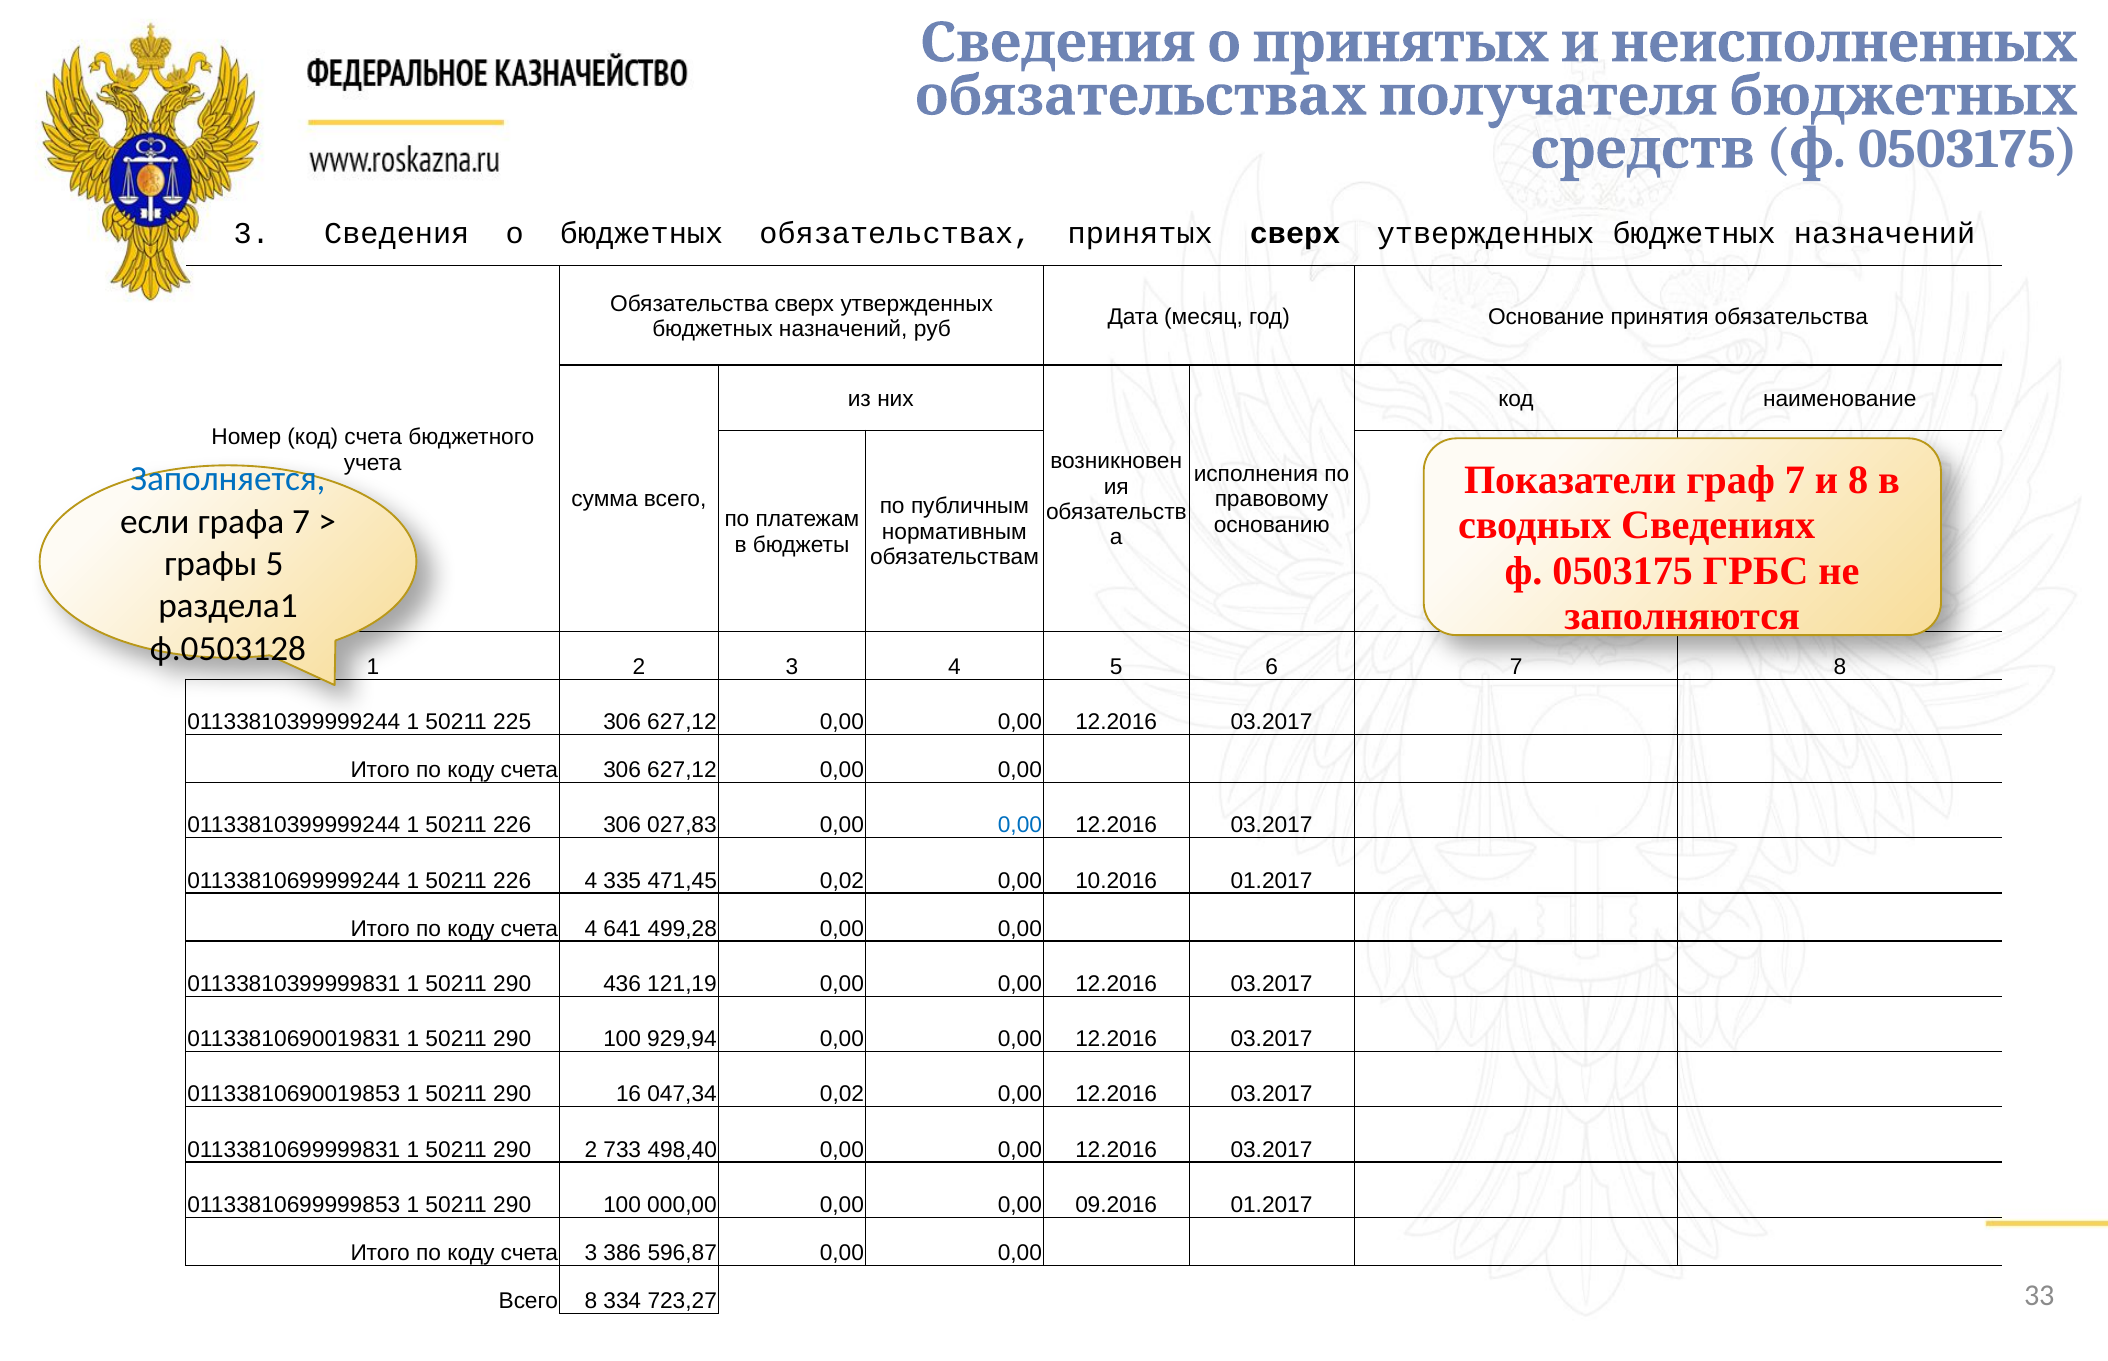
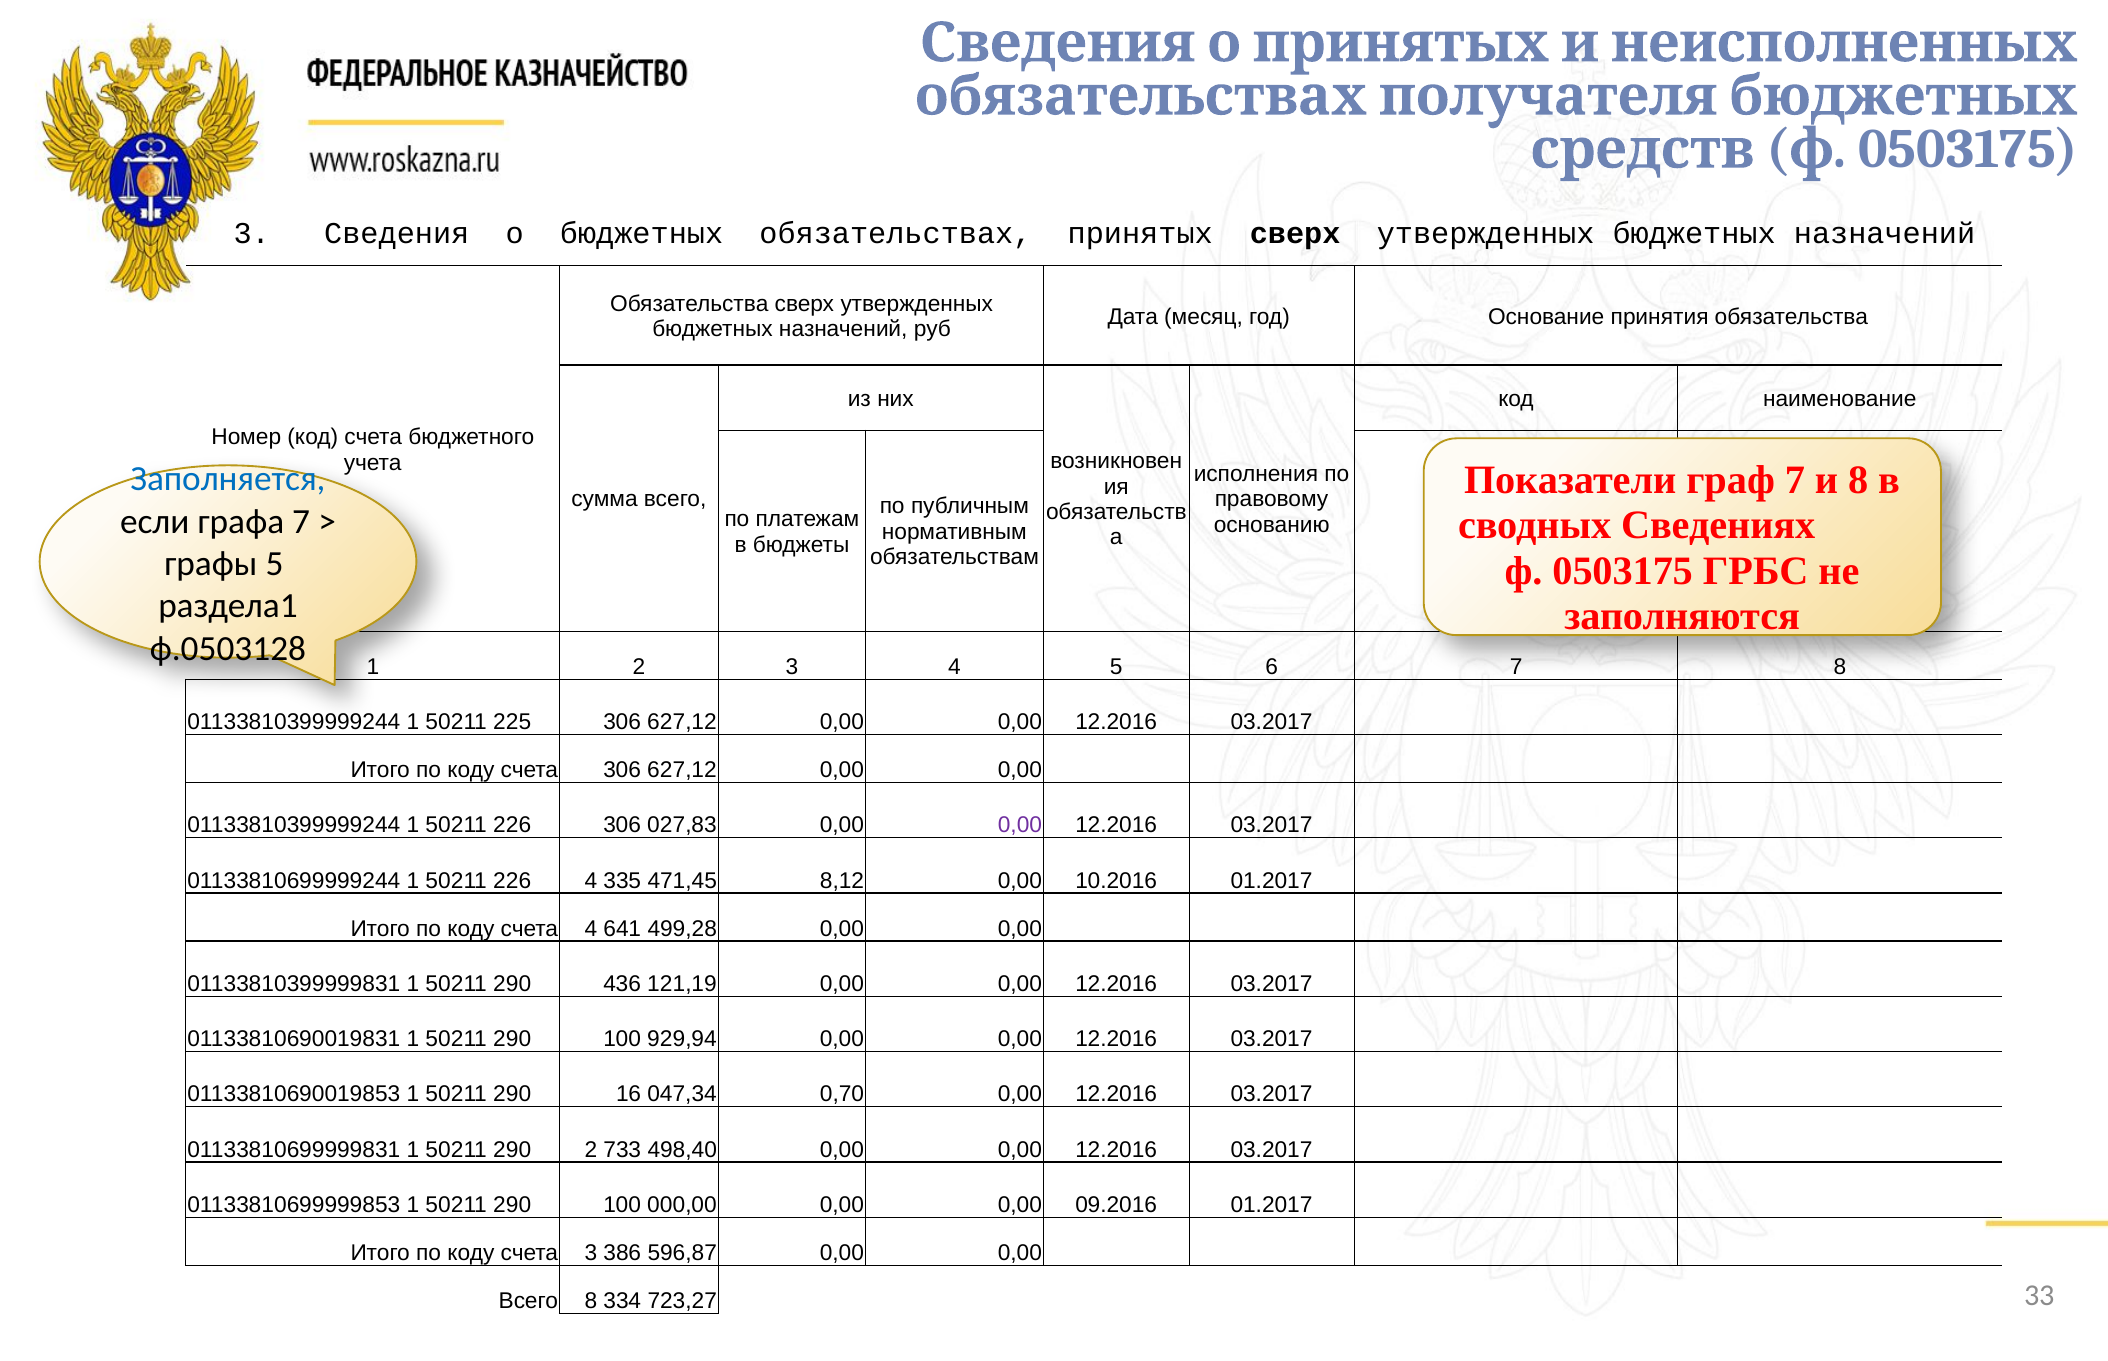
0,00 at (1020, 825) colour: blue -> purple
471,45 0,02: 0,02 -> 8,12
047,34 0,02: 0,02 -> 0,70
